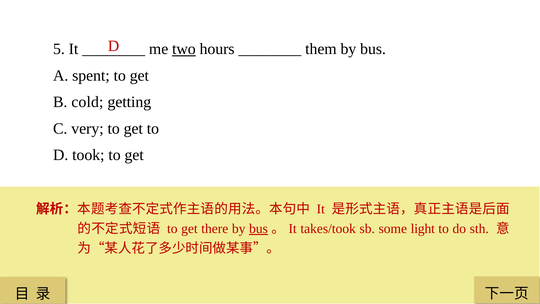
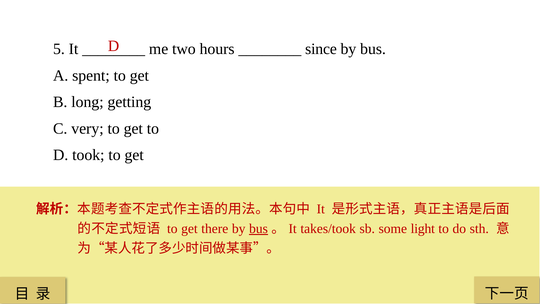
two underline: present -> none
them: them -> since
cold: cold -> long
